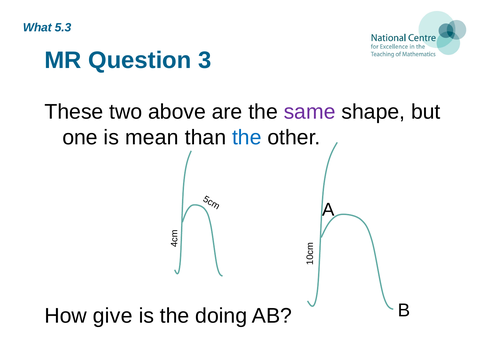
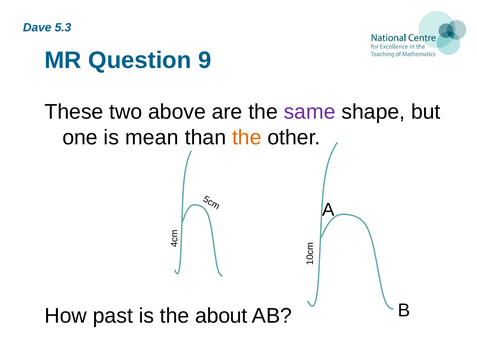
What: What -> Dave
3: 3 -> 9
the at (247, 137) colour: blue -> orange
give: give -> past
doing: doing -> about
